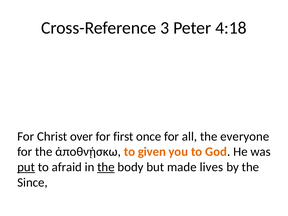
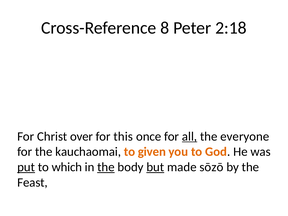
3: 3 -> 8
4:18: 4:18 -> 2:18
first: first -> this
all underline: none -> present
ἀποθνῄσκω: ἀποθνῄσκω -> kauchaomai
afraid: afraid -> which
but underline: none -> present
lives: lives -> sōzō
Since: Since -> Feast
